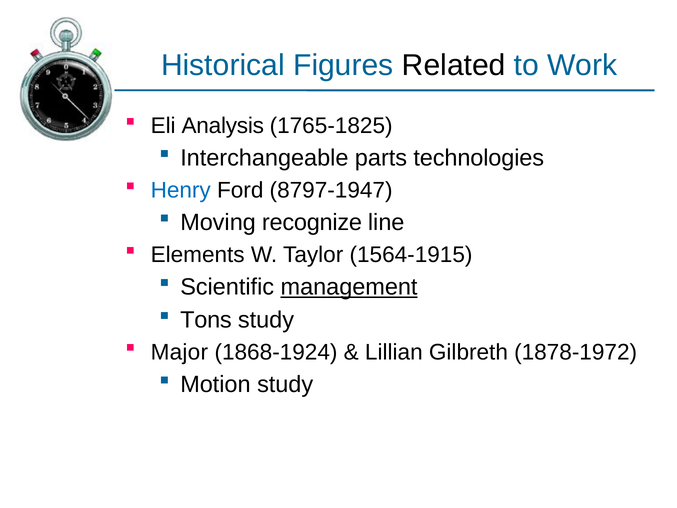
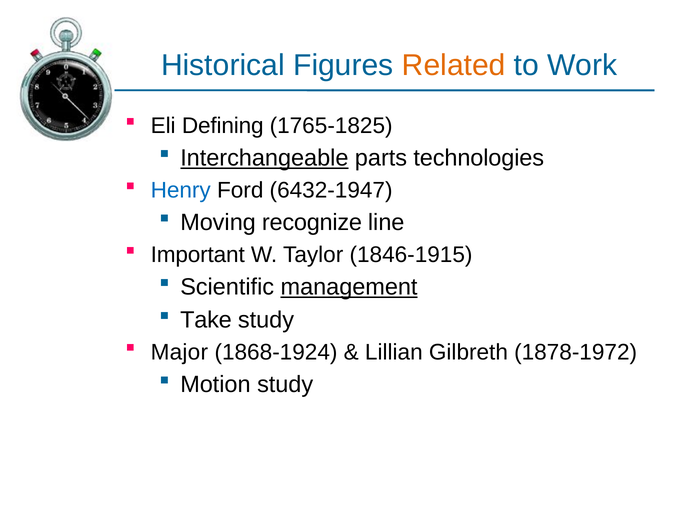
Related colour: black -> orange
Analysis: Analysis -> Defining
Interchangeable underline: none -> present
8797-1947: 8797-1947 -> 6432-1947
Elements: Elements -> Important
1564-1915: 1564-1915 -> 1846-1915
Tons: Tons -> Take
